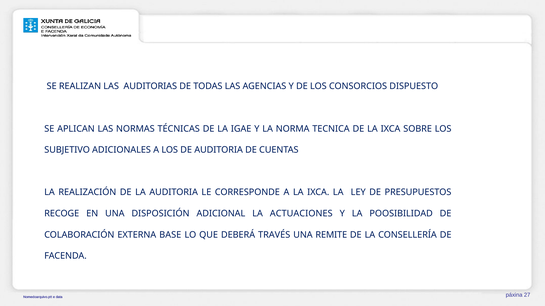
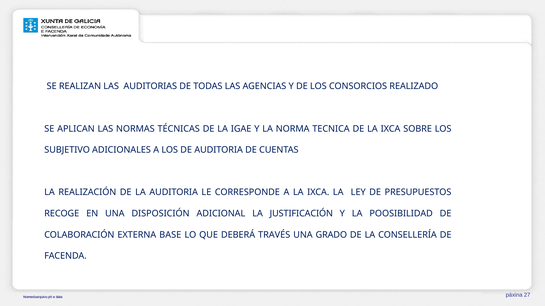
DISPUESTO: DISPUESTO -> REALIZADO
ACTUACIONES: ACTUACIONES -> JUSTIFICACIÓN
REMITE: REMITE -> GRADO
